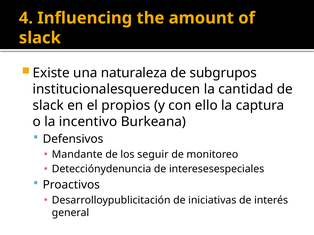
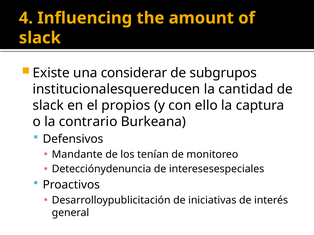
naturaleza: naturaleza -> considerar
incentivo: incentivo -> contrario
seguir: seguir -> tenían
